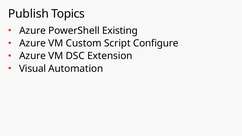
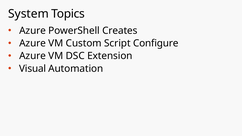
Publish: Publish -> System
Existing: Existing -> Creates
